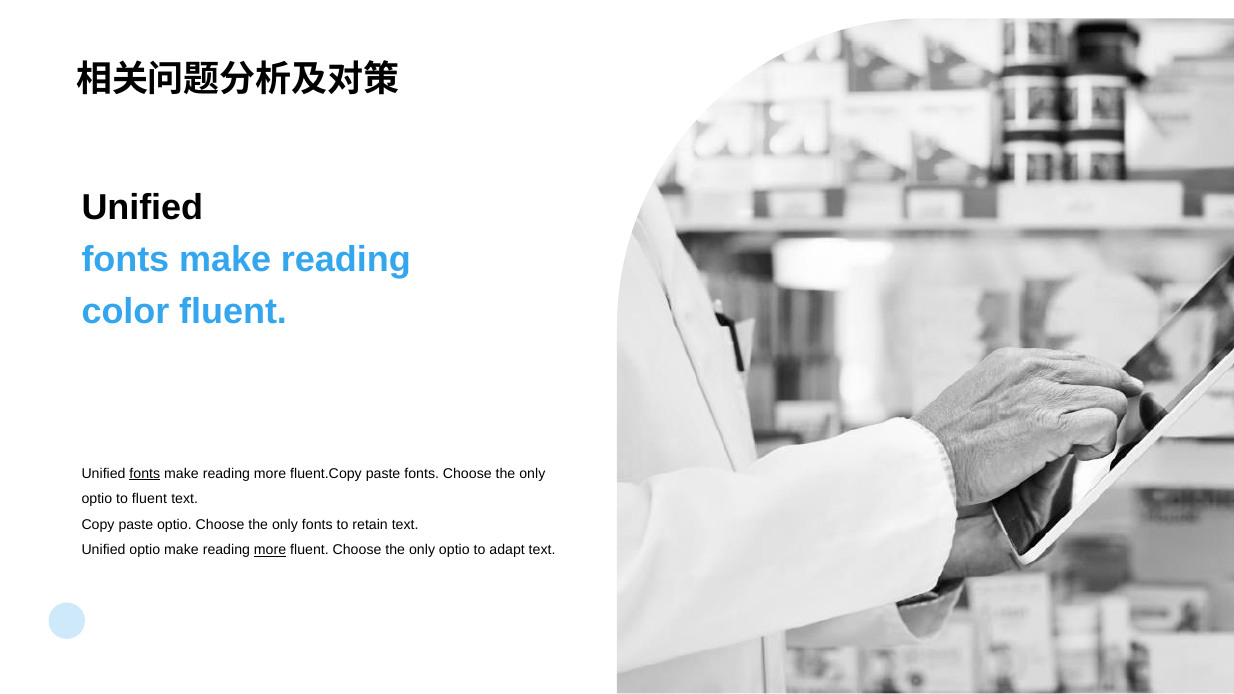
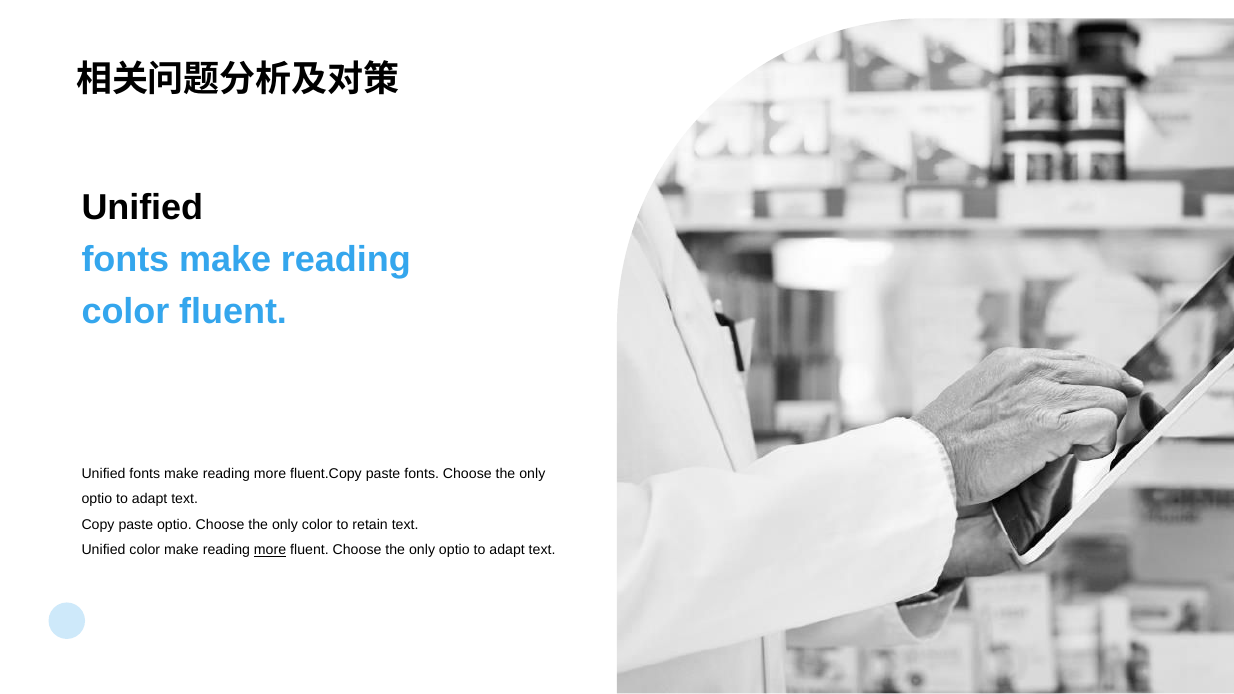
fonts at (145, 474) underline: present -> none
fluent at (150, 499): fluent -> adapt
only fonts: fonts -> color
Unified optio: optio -> color
